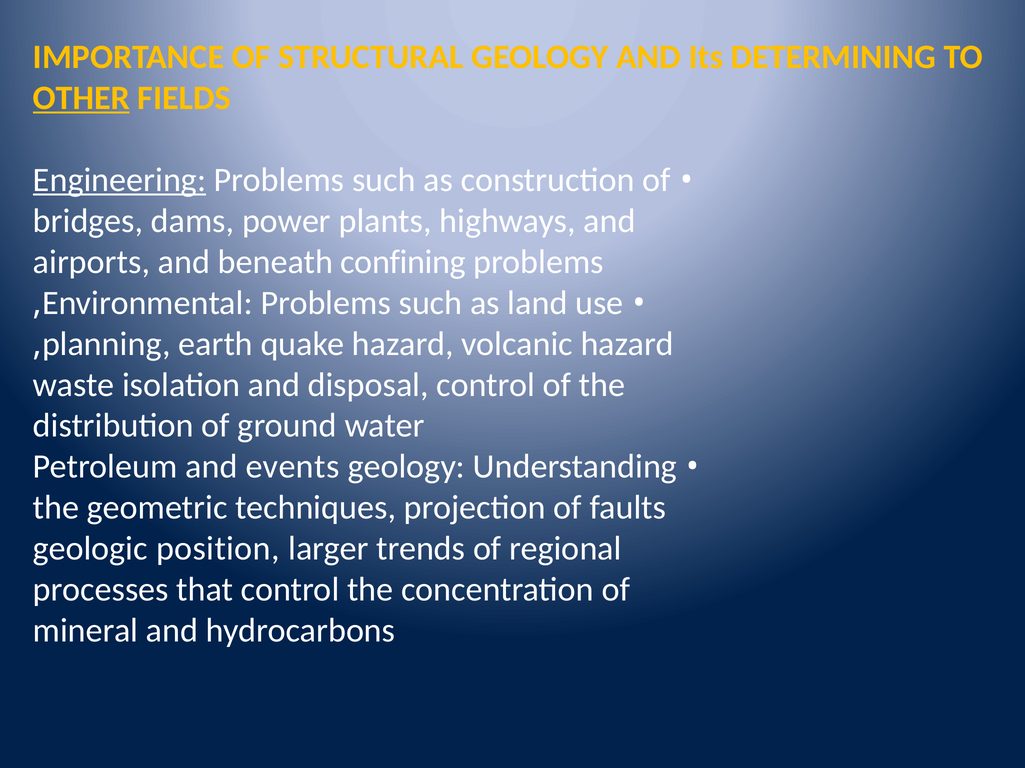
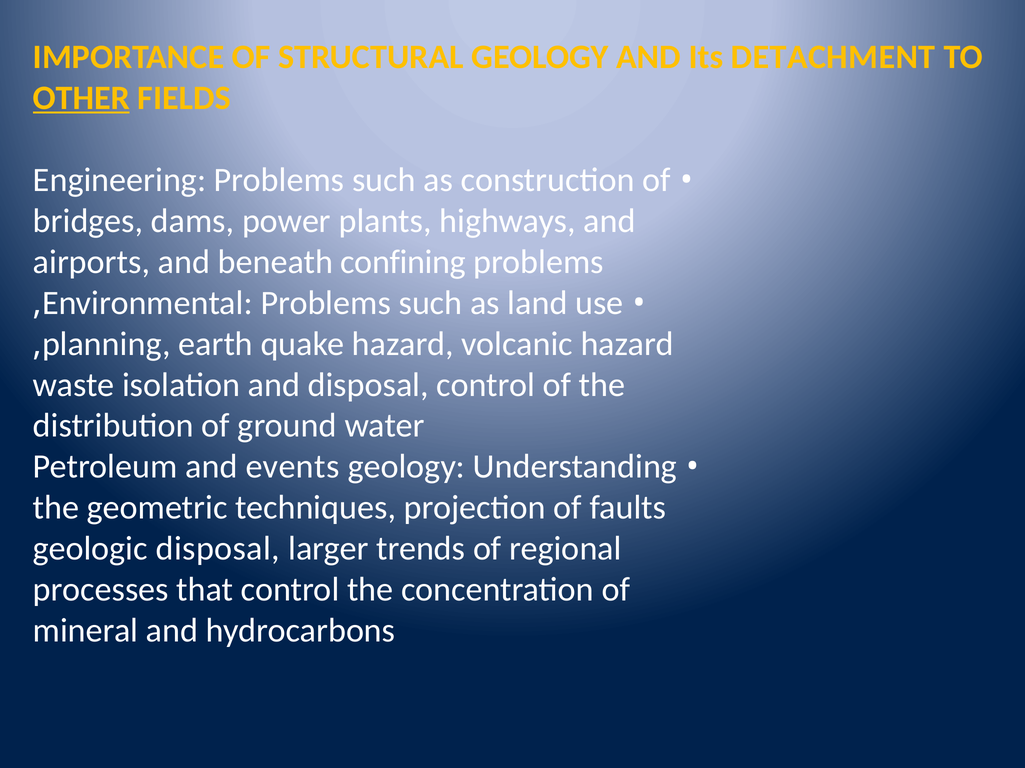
DETERMINING: DETERMINING -> DETACHMENT
Engineering underline: present -> none
geologic position: position -> disposal
